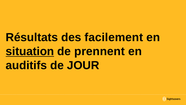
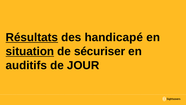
Résultats underline: none -> present
facilement: facilement -> handicapé
prennent: prennent -> sécuriser
